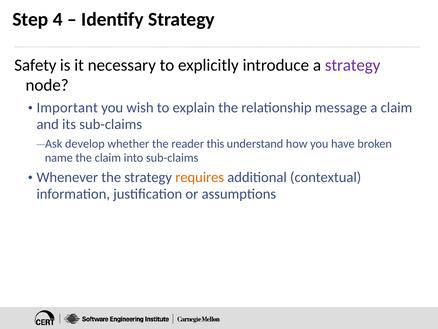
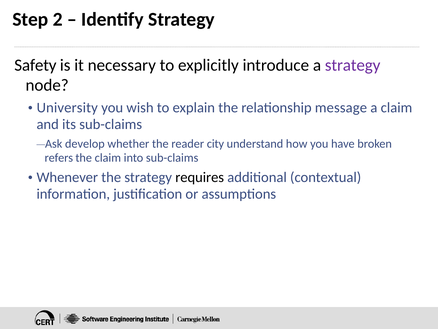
4: 4 -> 2
Important: Important -> University
this: this -> city
name: name -> refers
requires colour: orange -> black
